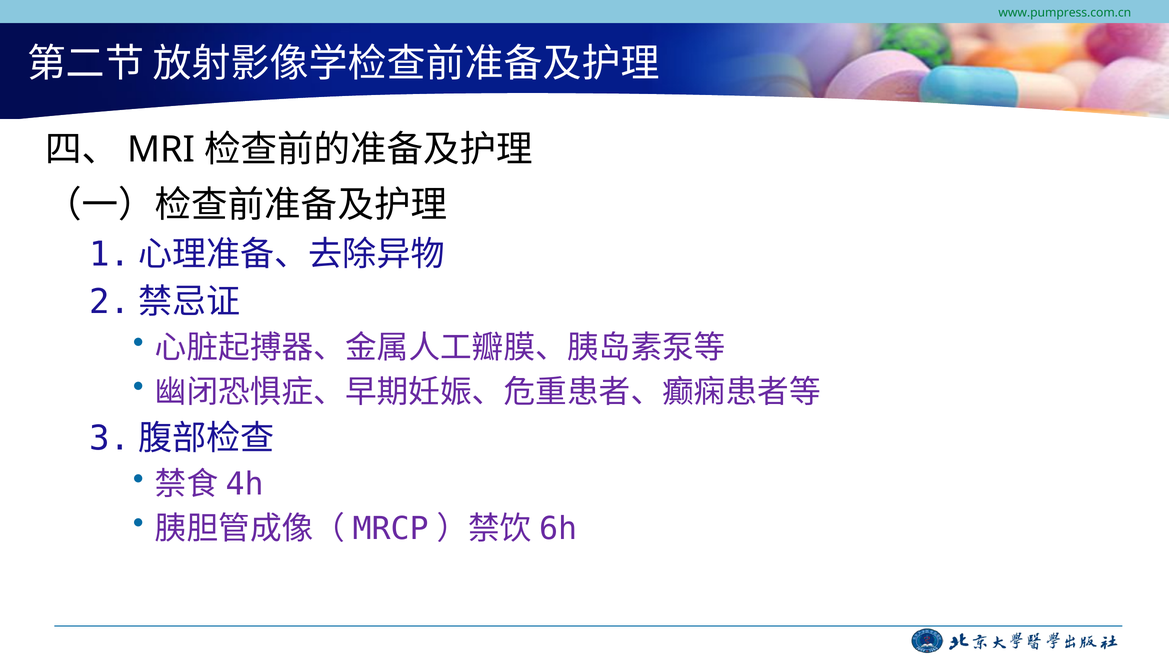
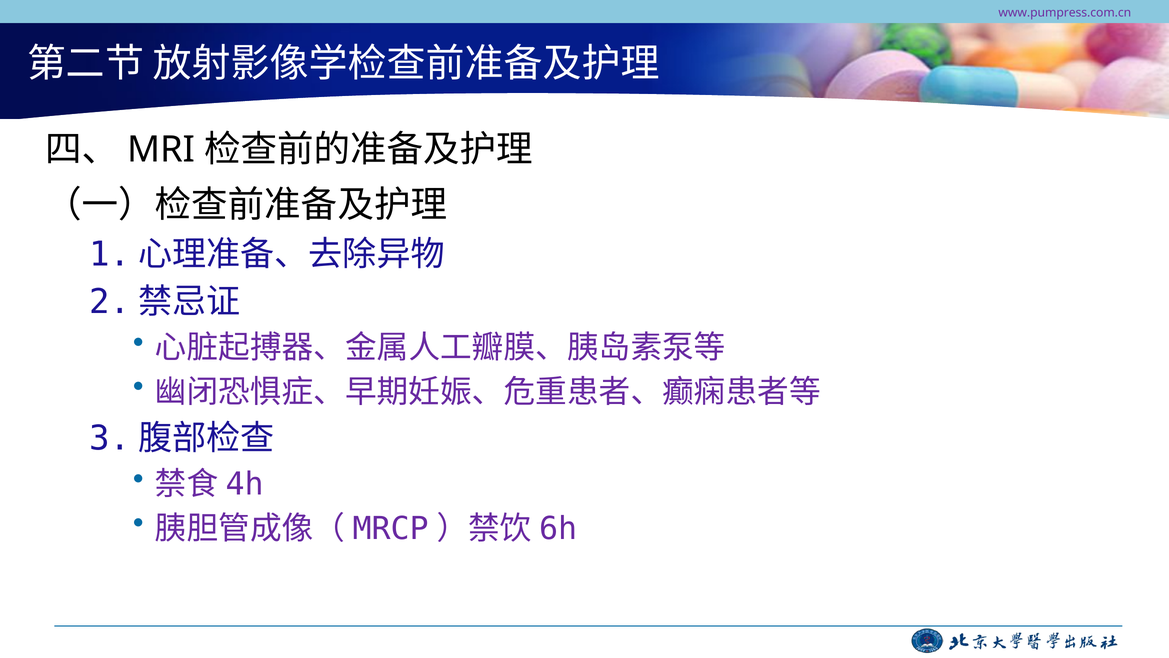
www.pumpress.com.cn colour: green -> purple
